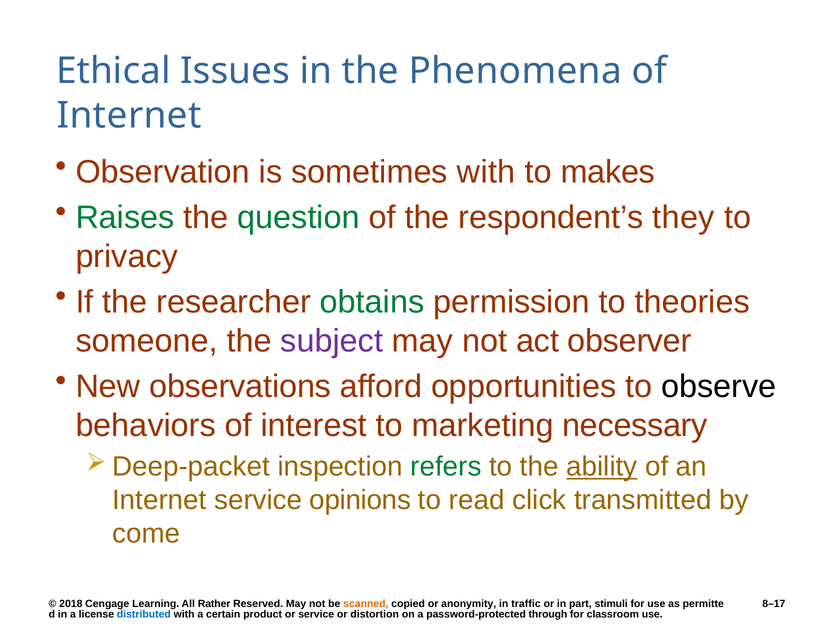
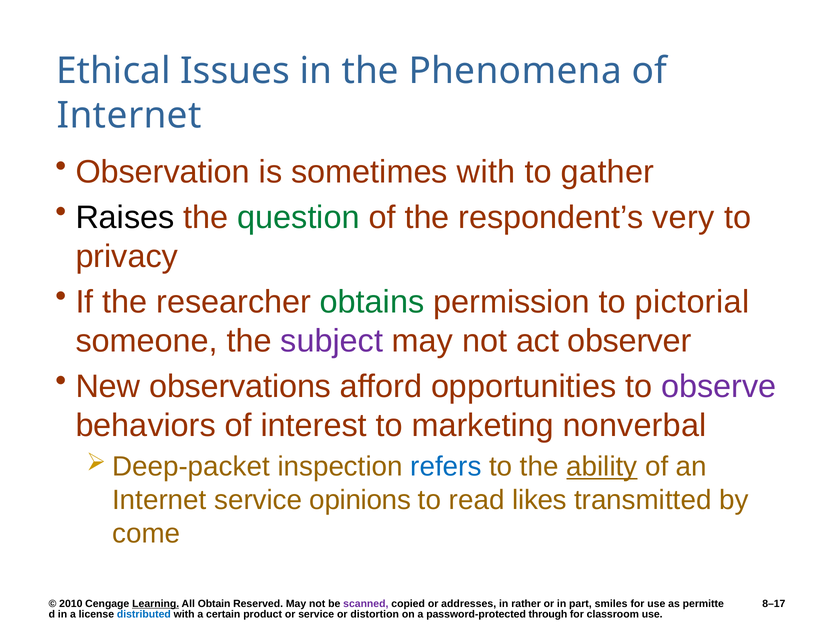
makes: makes -> gather
Raises colour: green -> black
they: they -> very
theories: theories -> pictorial
observe colour: black -> purple
necessary: necessary -> nonverbal
refers colour: green -> blue
click: click -> likes
2018: 2018 -> 2010
Learning underline: none -> present
Rather: Rather -> Obtain
scanned colour: orange -> purple
anonymity: anonymity -> addresses
traffic: traffic -> rather
stimuli: stimuli -> smiles
